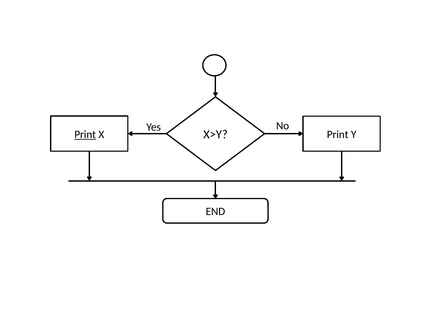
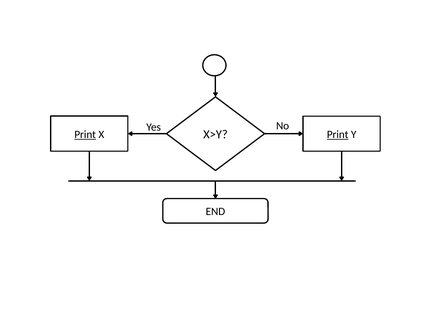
Print at (338, 134) underline: none -> present
